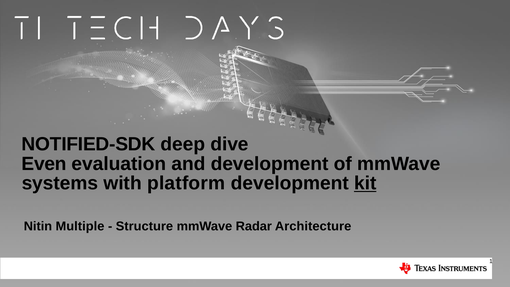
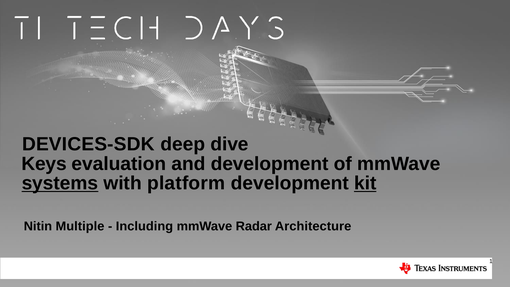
NOTIFIED-SDK: NOTIFIED-SDK -> DEVICES-SDK
Even: Even -> Keys
systems underline: none -> present
Structure: Structure -> Including
